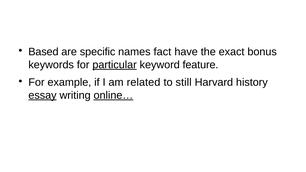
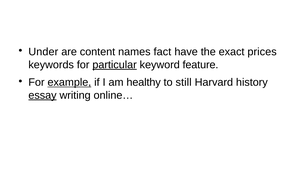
Based: Based -> Under
specific: specific -> content
bonus: bonus -> prices
example underline: none -> present
related: related -> healthy
online… underline: present -> none
